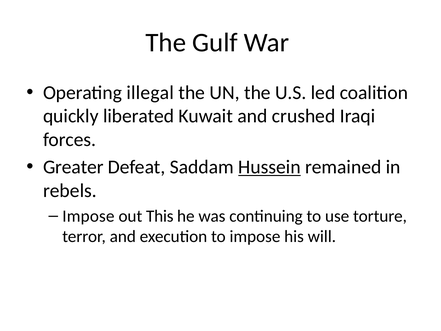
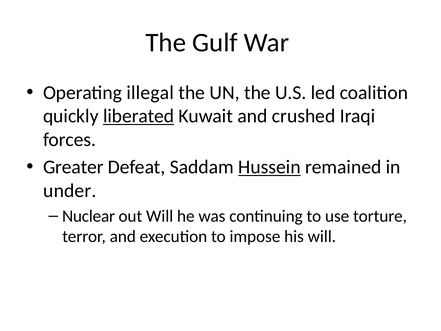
liberated underline: none -> present
rebels: rebels -> under
Impose at (88, 216): Impose -> Nuclear
out This: This -> Will
